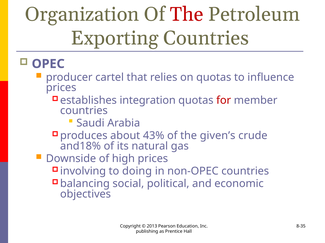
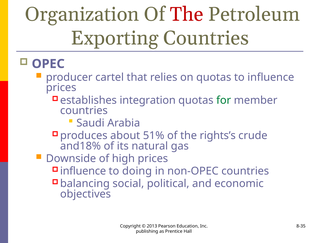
for colour: red -> green
43%: 43% -> 51%
given’s: given’s -> rights’s
involving at (83, 172): involving -> influence
